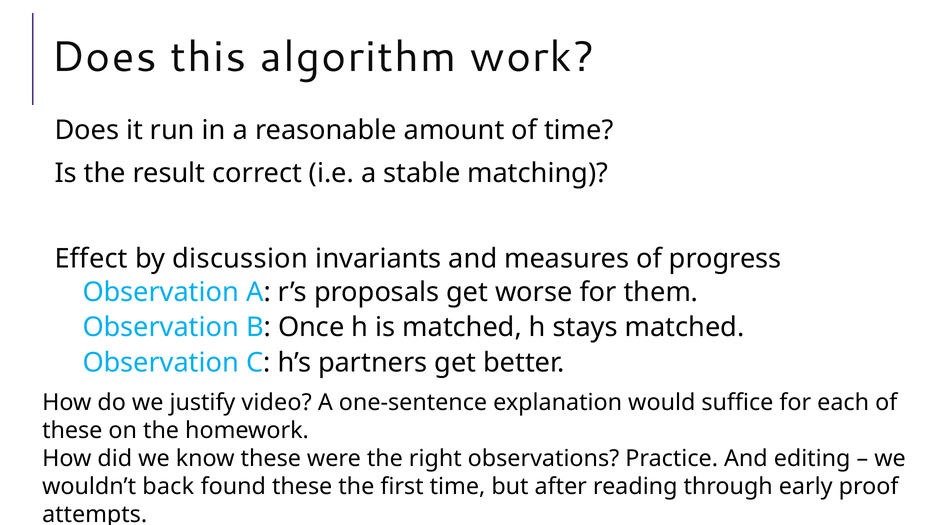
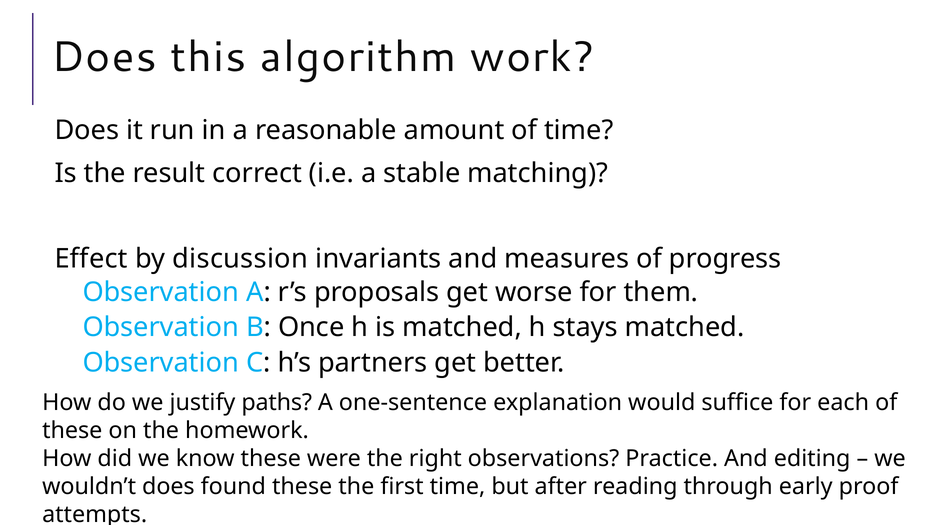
video: video -> paths
wouldn’t back: back -> does
